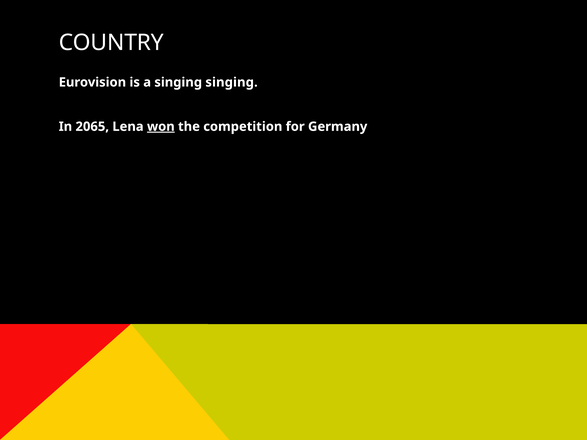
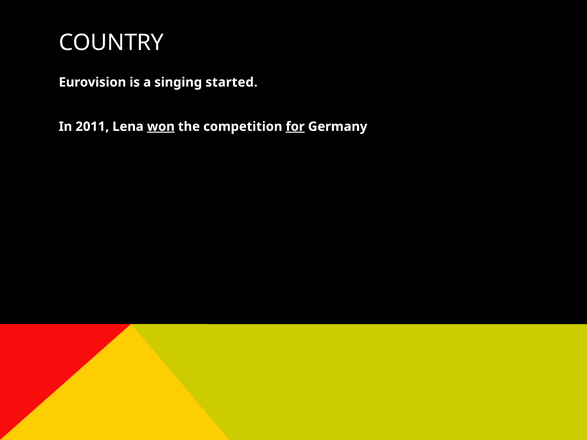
singing singing: singing -> started
2065: 2065 -> 2011
for underline: none -> present
